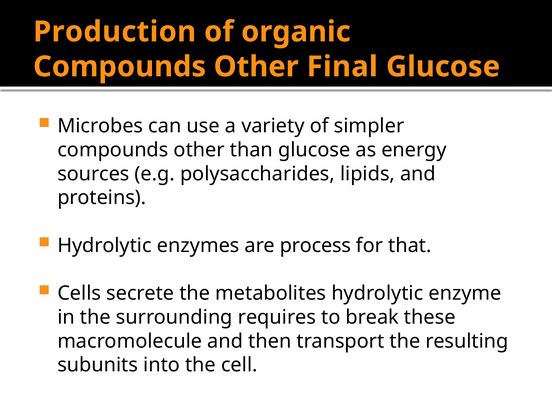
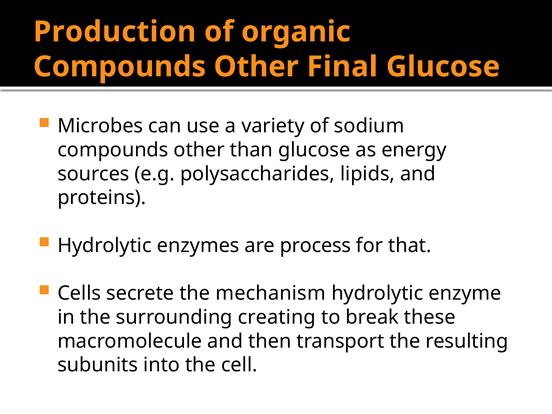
simpler: simpler -> sodium
metabolites: metabolites -> mechanism
requires: requires -> creating
